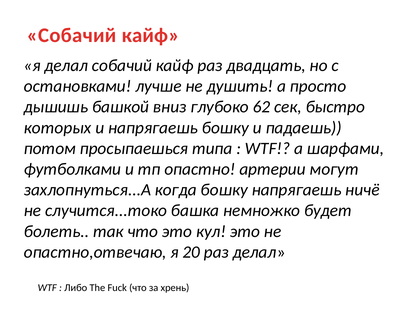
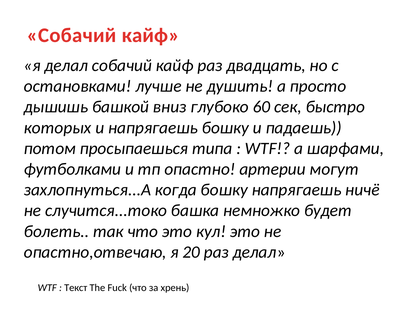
62: 62 -> 60
Либо: Либо -> Текст
